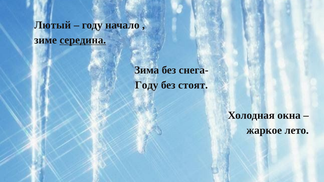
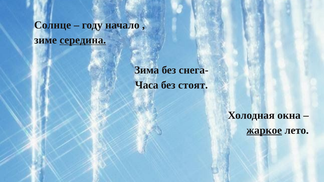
Лютый: Лютый -> Солнце
Году at (147, 85): Году -> Часа
жаркое underline: none -> present
